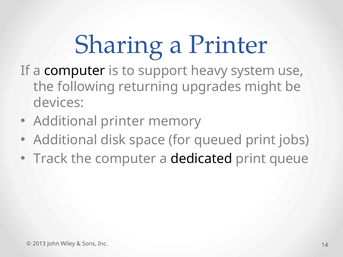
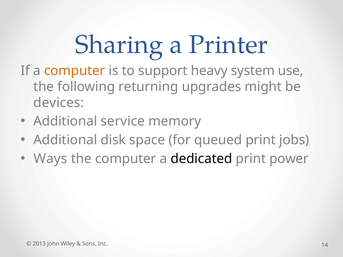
computer at (75, 71) colour: black -> orange
Additional printer: printer -> service
Track: Track -> Ways
queue: queue -> power
